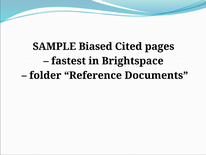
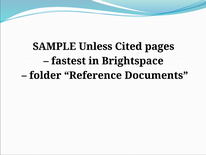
Biased: Biased -> Unless
